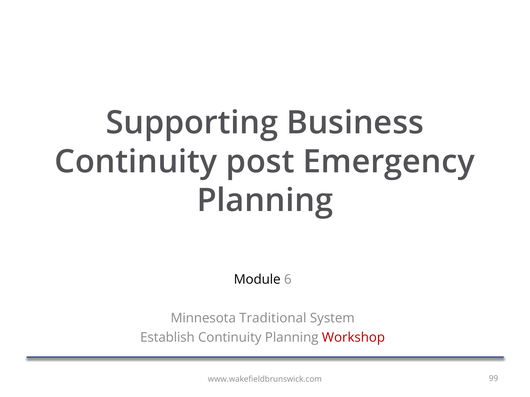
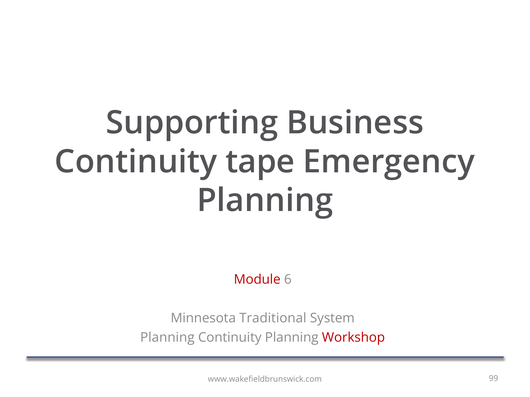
post: post -> tape
Module colour: black -> red
Establish at (167, 338): Establish -> Planning
